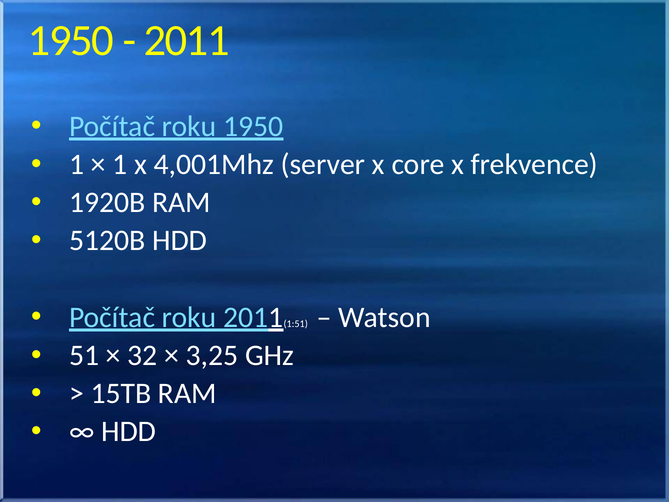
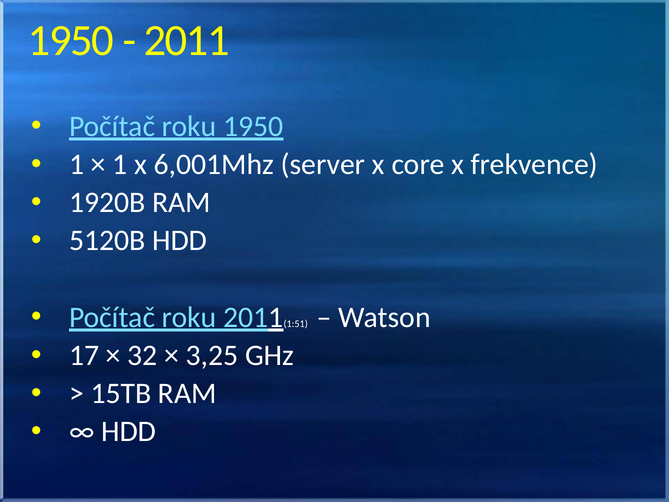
4,001Mhz: 4,001Mhz -> 6,001Mhz
51: 51 -> 17
